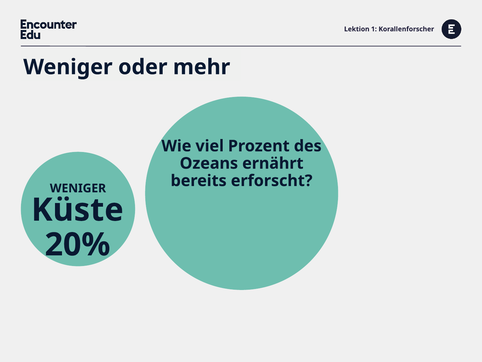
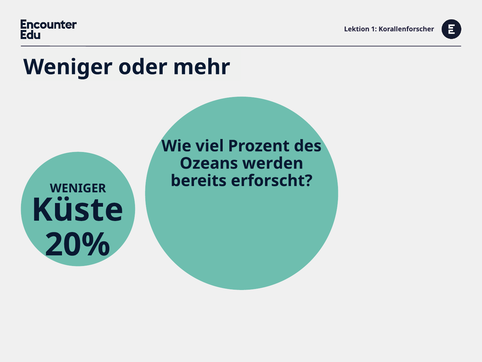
ernährt: ernährt -> werden
